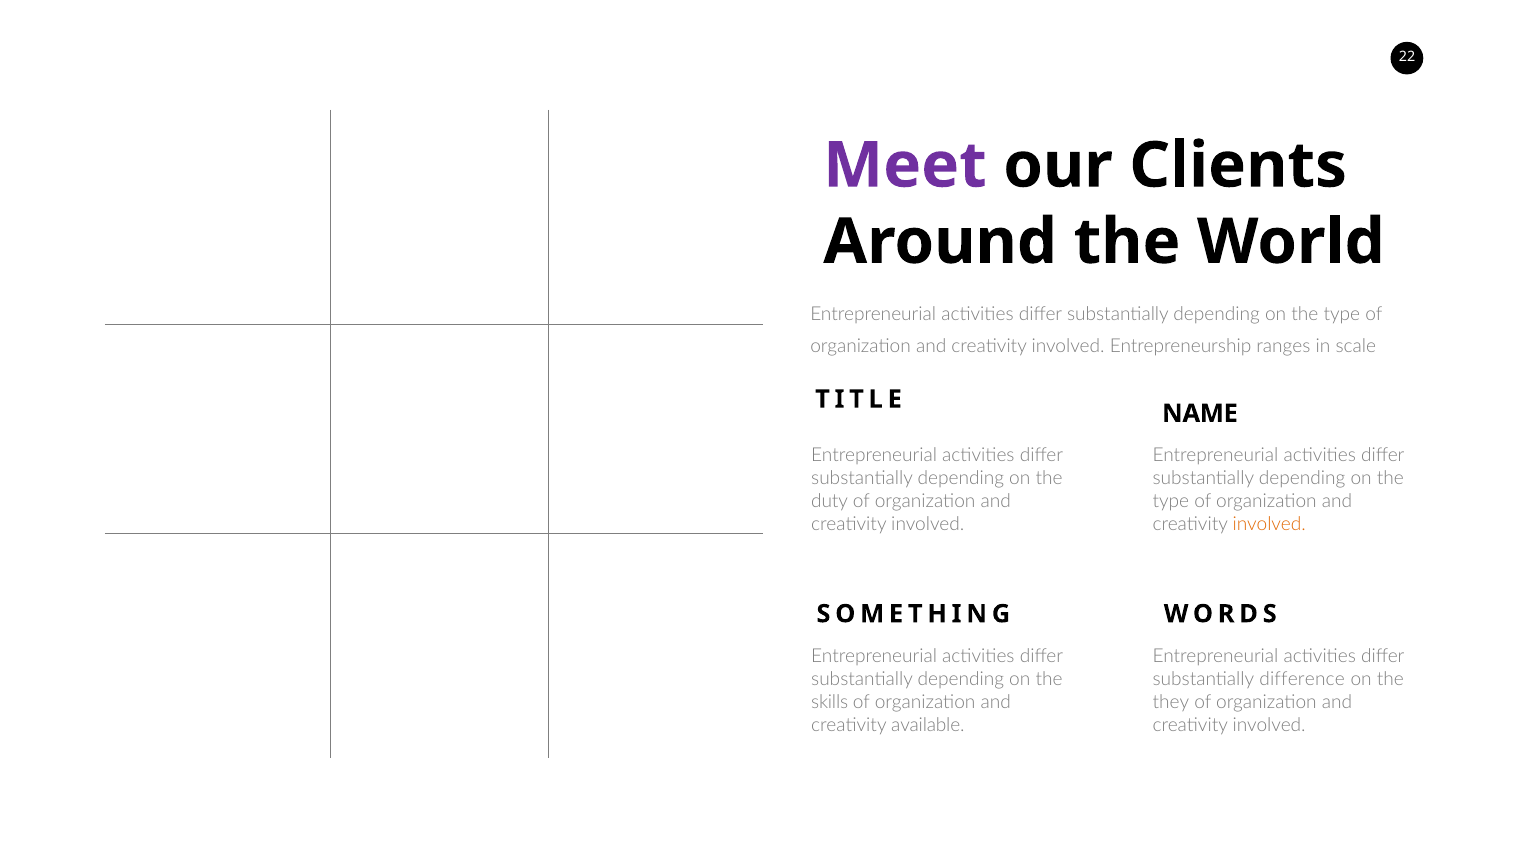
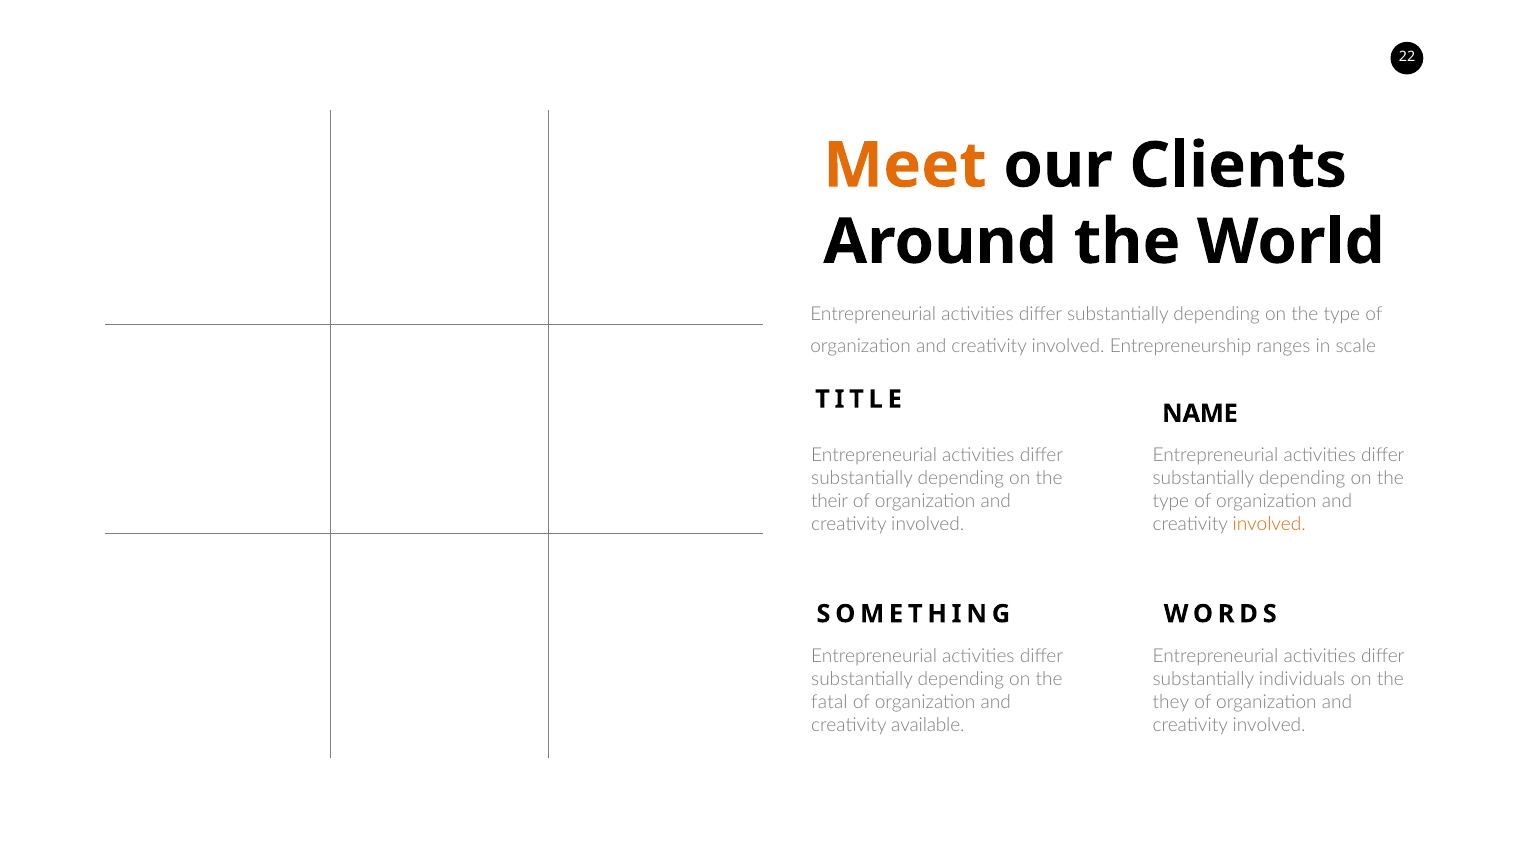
Meet colour: purple -> orange
duty: duty -> their
difference: difference -> individuals
skills: skills -> fatal
